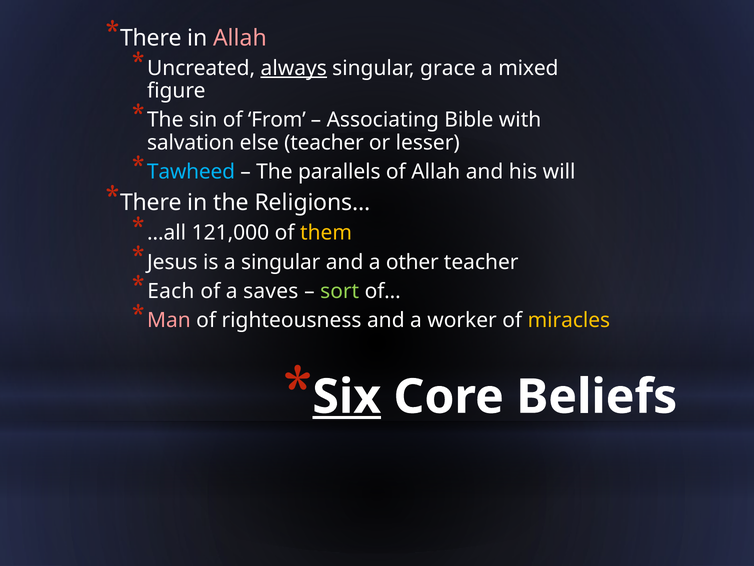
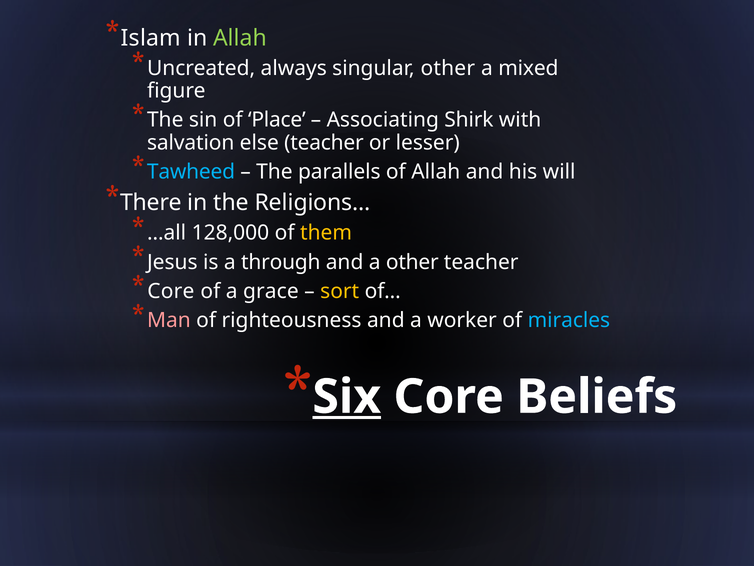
There at (151, 38): There -> Islam
Allah at (240, 38) colour: pink -> light green
always underline: present -> none
singular grace: grace -> other
From: From -> Place
Bible: Bible -> Shirk
121,000: 121,000 -> 128,000
a singular: singular -> through
Each at (171, 291): Each -> Core
saves: saves -> grace
sort colour: light green -> yellow
miracles colour: yellow -> light blue
